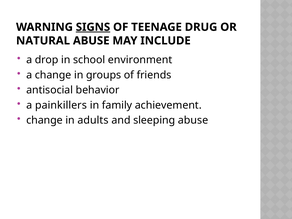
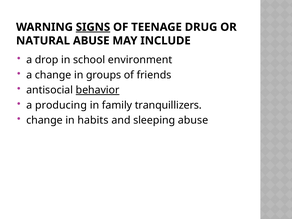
behavior underline: none -> present
painkillers: painkillers -> producing
achievement: achievement -> tranquillizers
adults: adults -> habits
